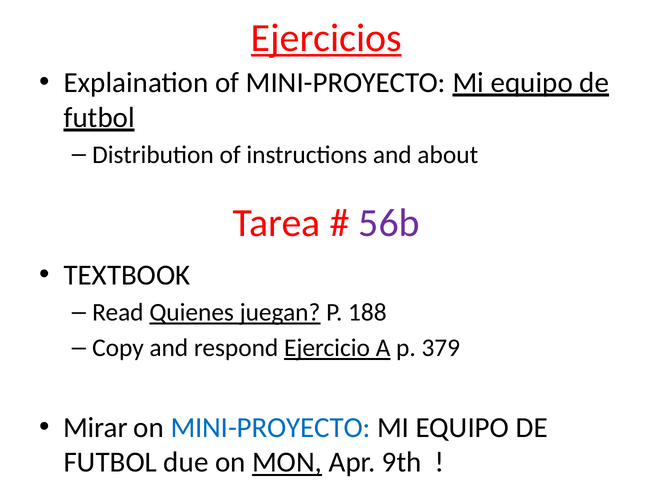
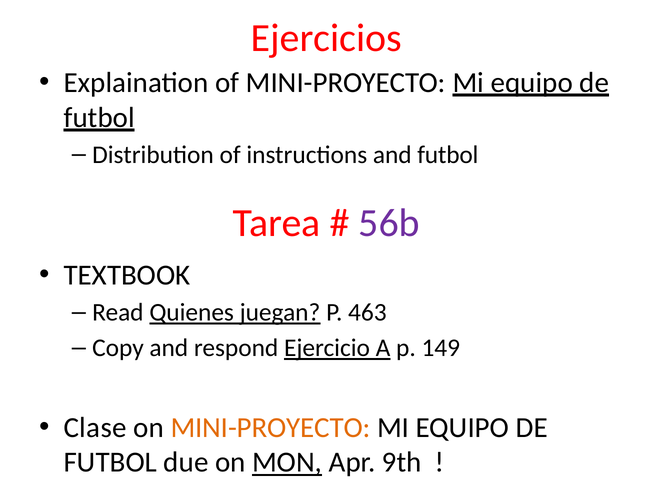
Ejercicios underline: present -> none
and about: about -> futbol
188: 188 -> 463
379: 379 -> 149
Mirar: Mirar -> Clase
MINI-PROYECTO at (271, 427) colour: blue -> orange
